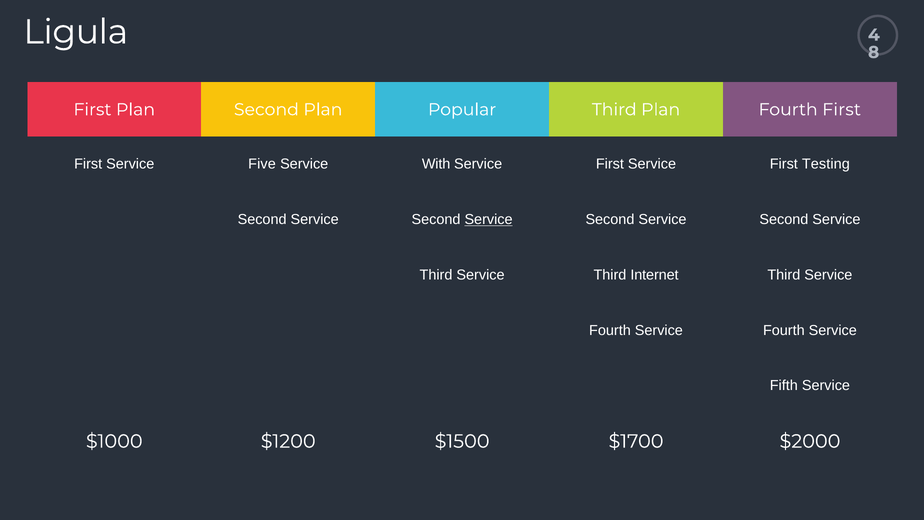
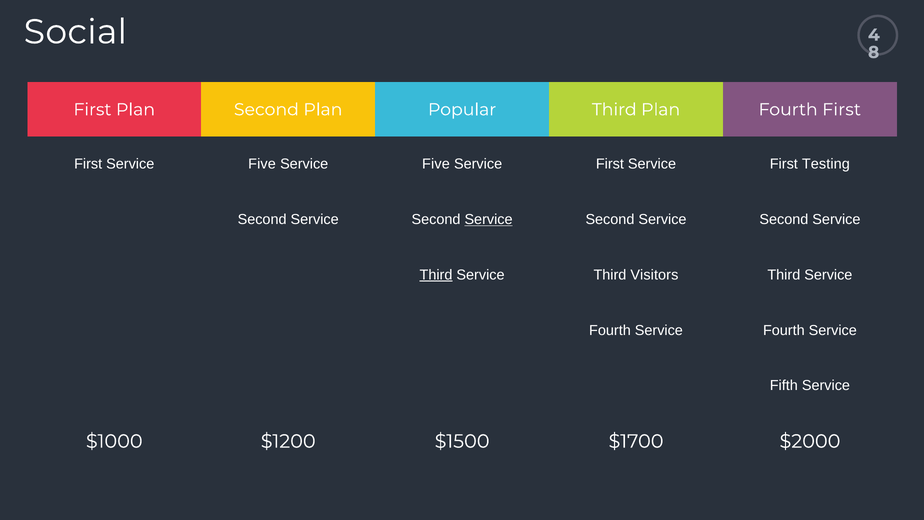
Ligula: Ligula -> Social
With at (436, 164): With -> Five
Third at (436, 275) underline: none -> present
Internet: Internet -> Visitors
